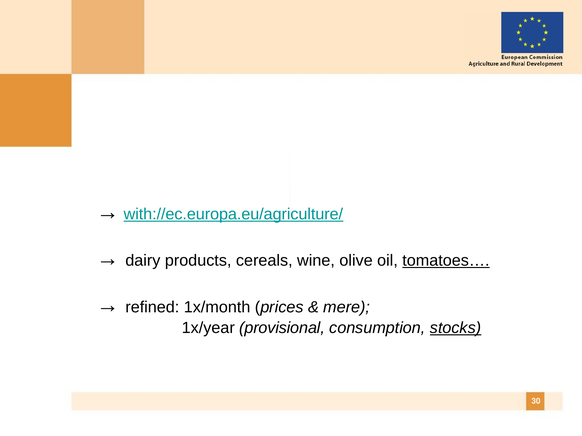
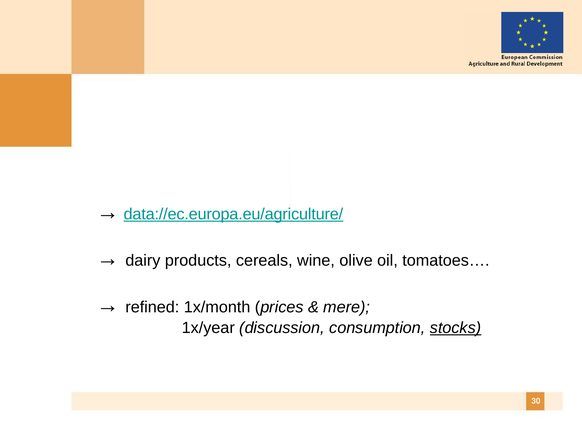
with://ec.europa.eu/agriculture/: with://ec.europa.eu/agriculture/ -> data://ec.europa.eu/agriculture/
tomatoes… underline: present -> none
provisional: provisional -> discussion
